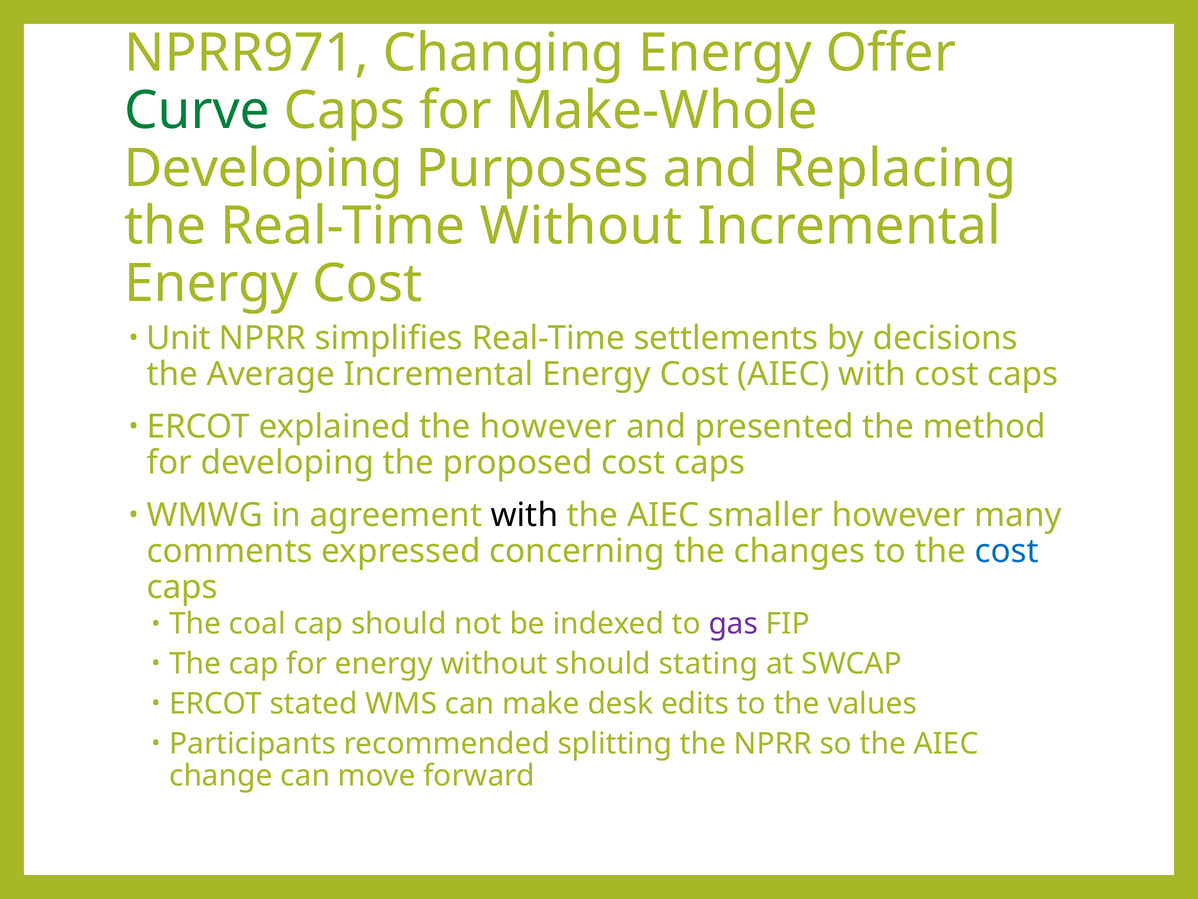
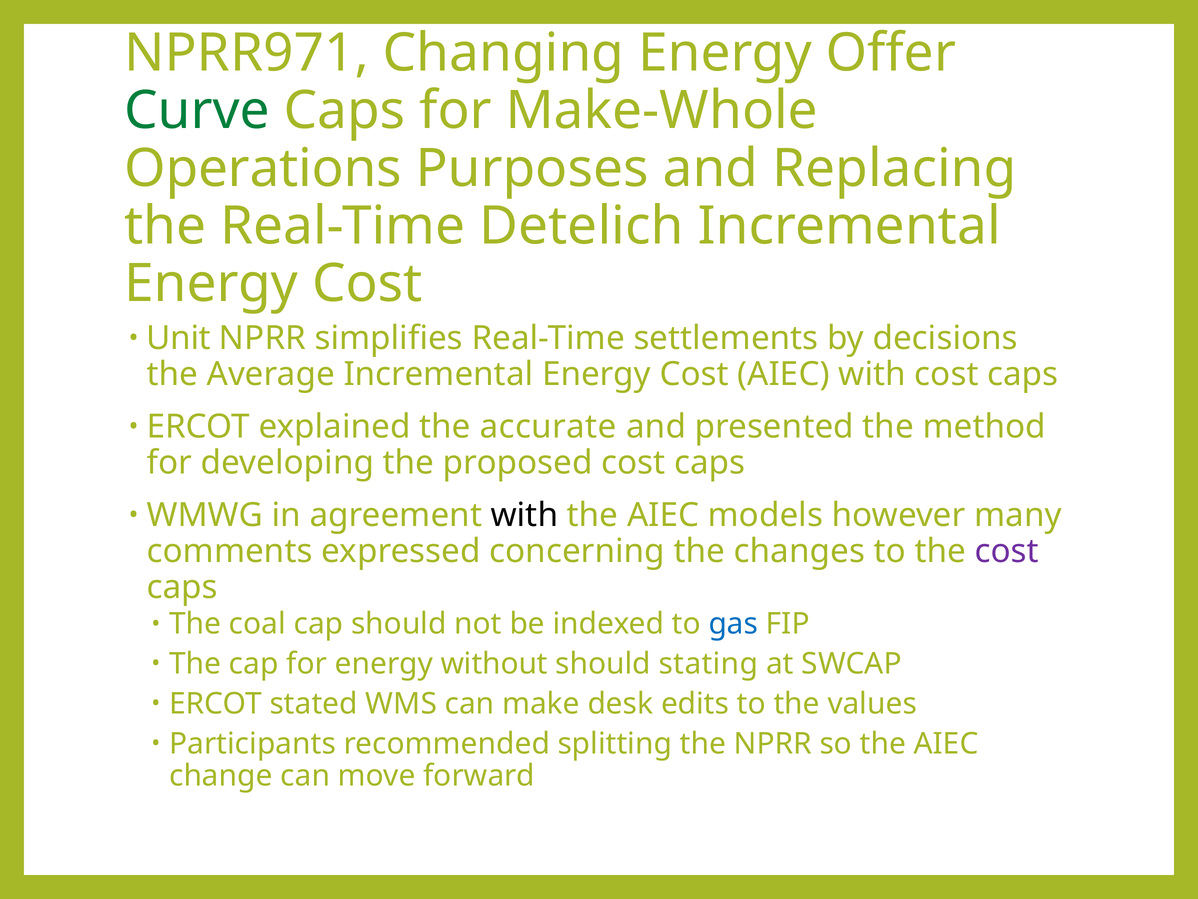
Developing at (263, 168): Developing -> Operations
Real-Time Without: Without -> Detelich
the however: however -> accurate
smaller: smaller -> models
cost at (1007, 551) colour: blue -> purple
gas colour: purple -> blue
